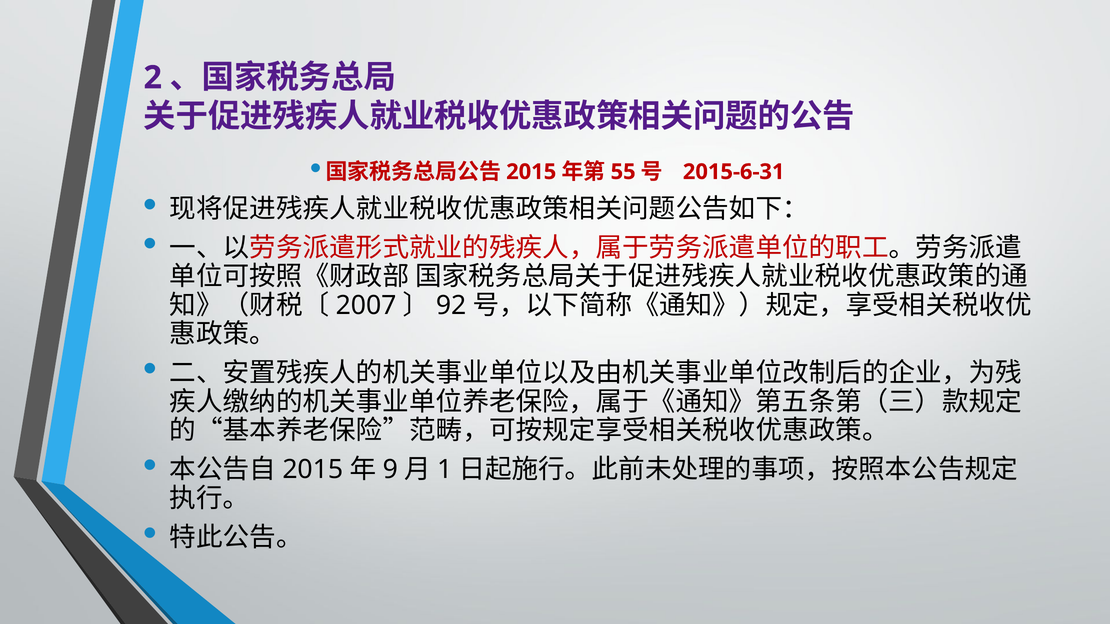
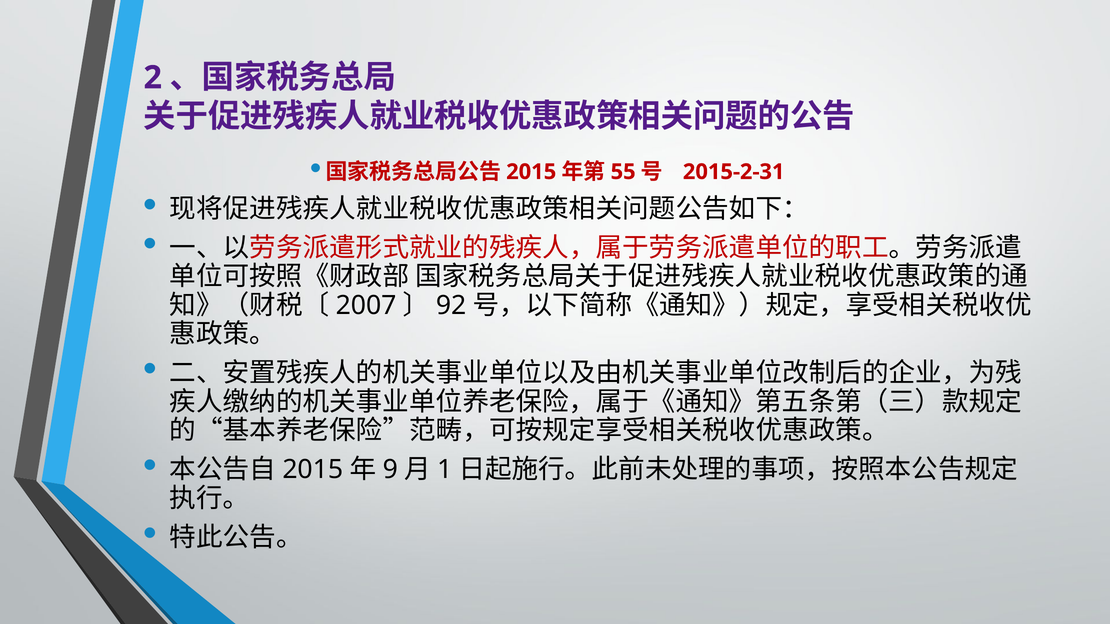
2015-6-31: 2015-6-31 -> 2015-2-31
